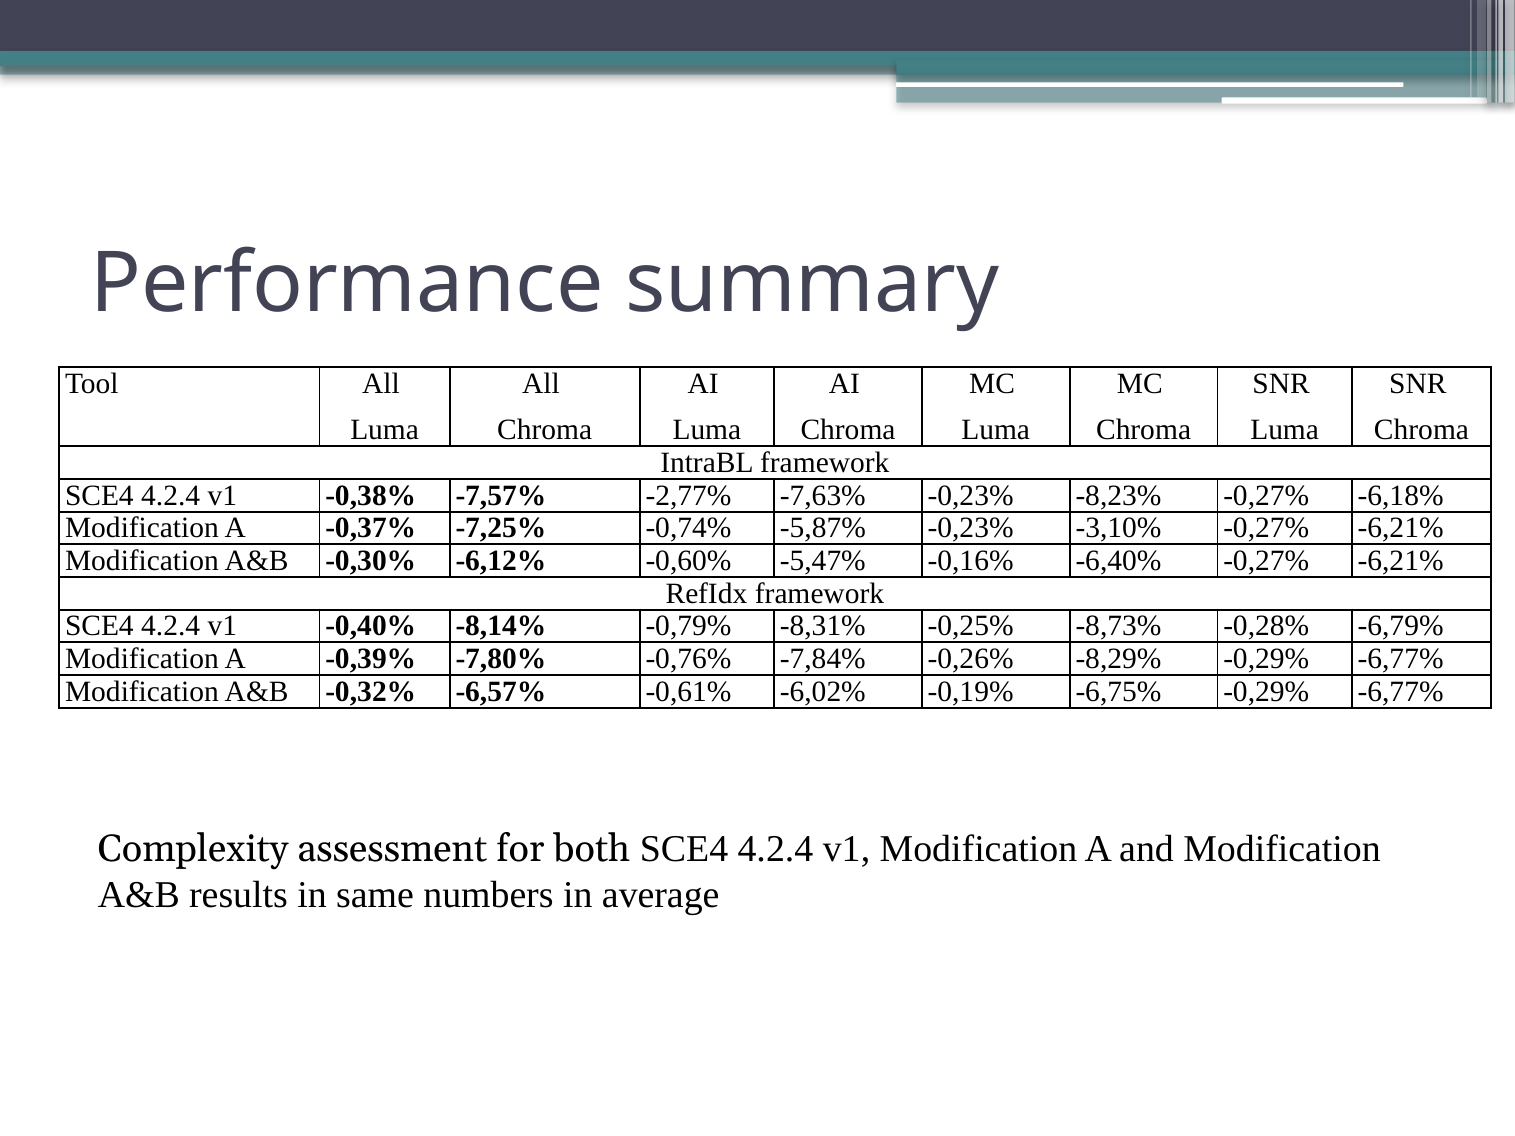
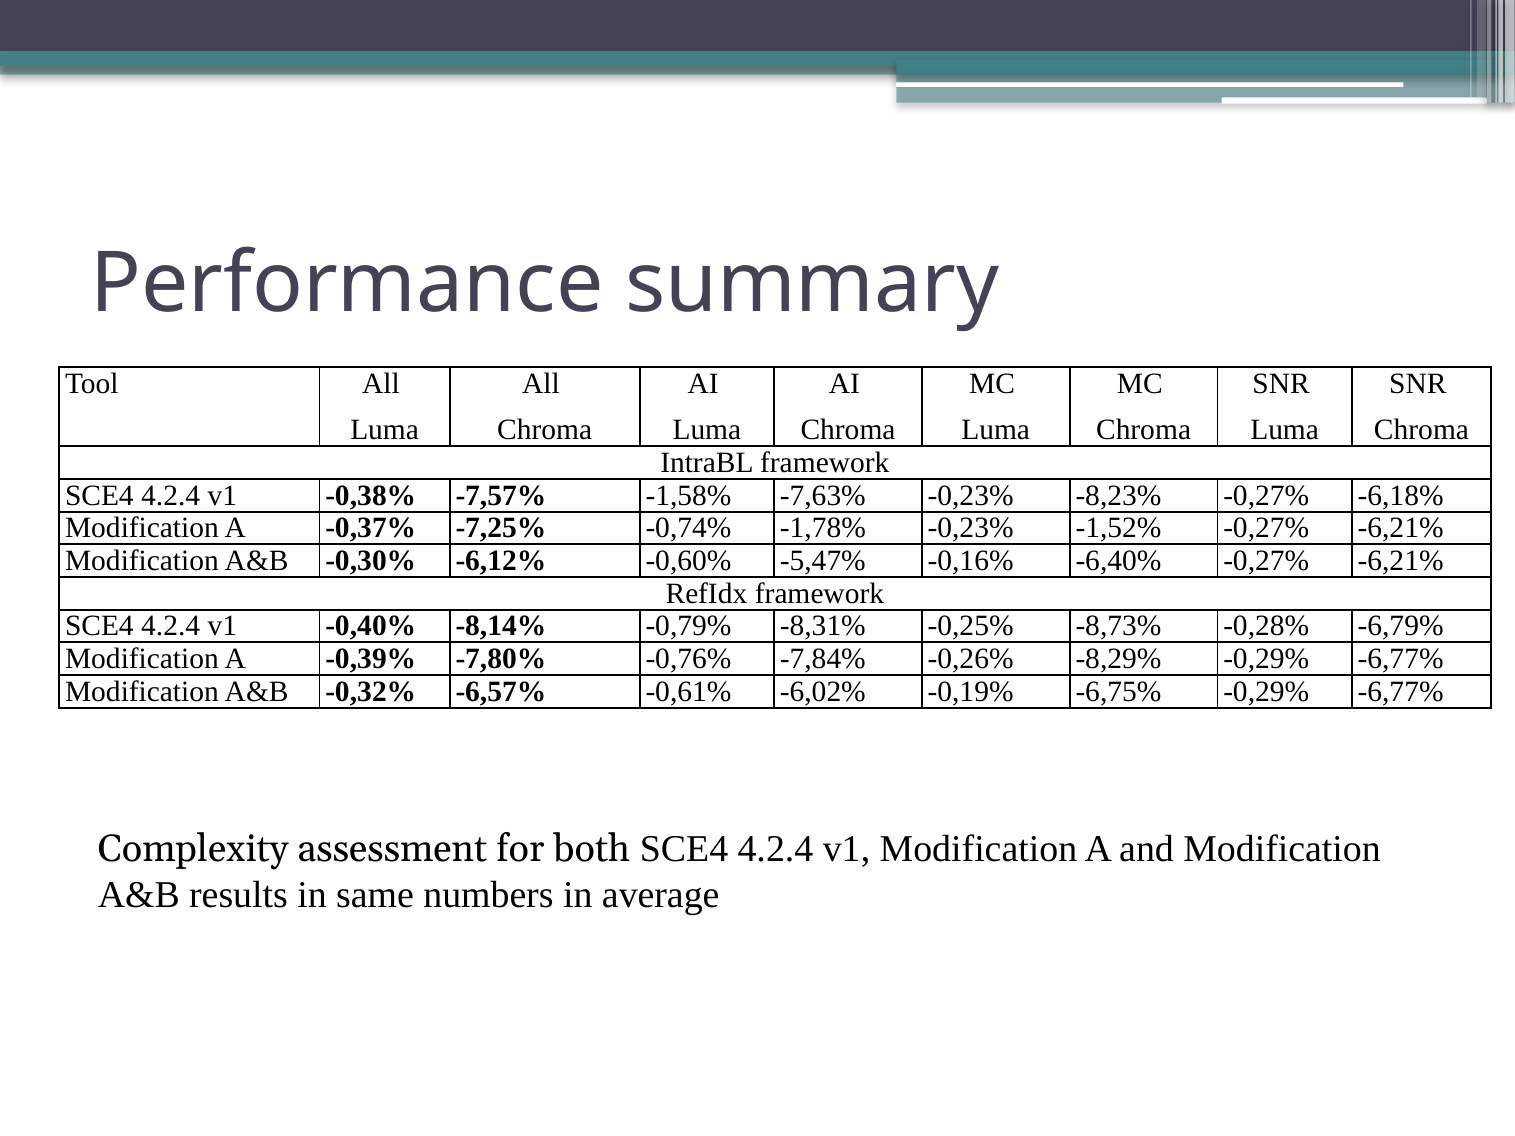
-2,77%: -2,77% -> -1,58%
-5,87%: -5,87% -> -1,78%
-3,10%: -3,10% -> -1,52%
